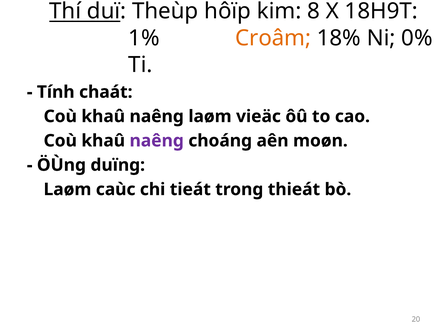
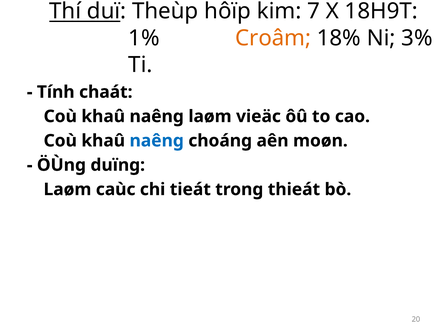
8: 8 -> 7
0%: 0% -> 3%
naêng at (157, 141) colour: purple -> blue
